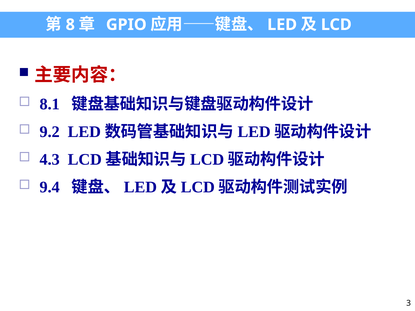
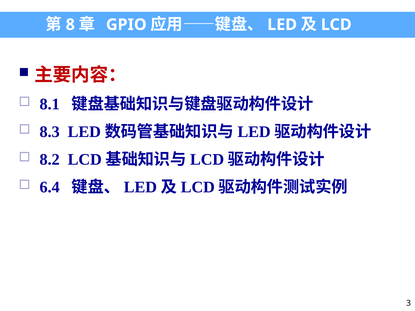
9.2: 9.2 -> 8.3
4.3: 4.3 -> 8.2
9.4: 9.4 -> 6.4
